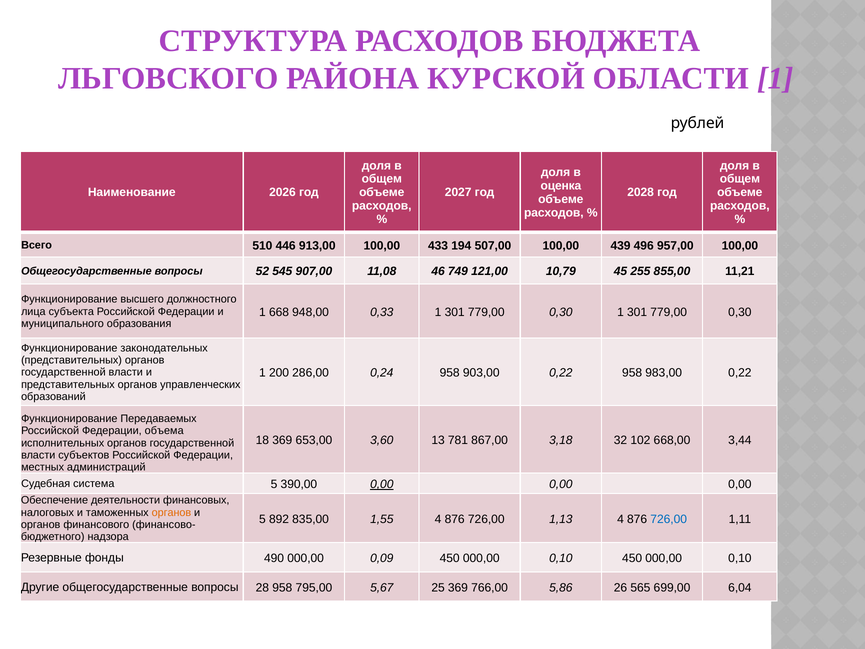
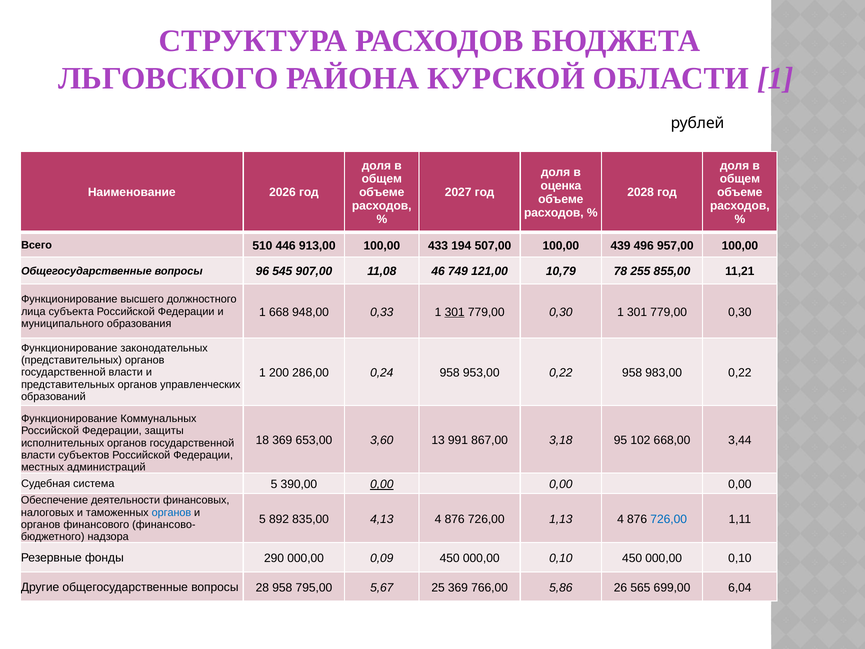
52: 52 -> 96
45: 45 -> 78
301 at (455, 312) underline: none -> present
903,00: 903,00 -> 953,00
Передаваемых: Передаваемых -> Коммунальных
объема: объема -> защиты
781: 781 -> 991
32: 32 -> 95
органов at (171, 512) colour: orange -> blue
1,55: 1,55 -> 4,13
490: 490 -> 290
